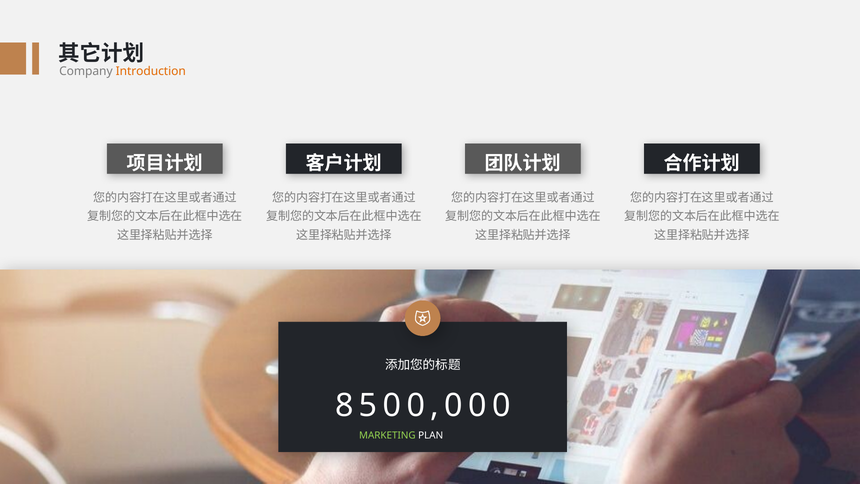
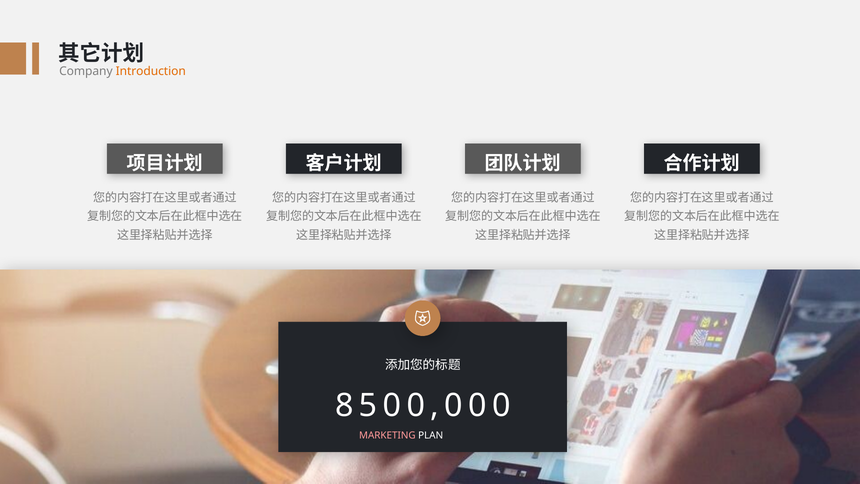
MARKETING colour: light green -> pink
